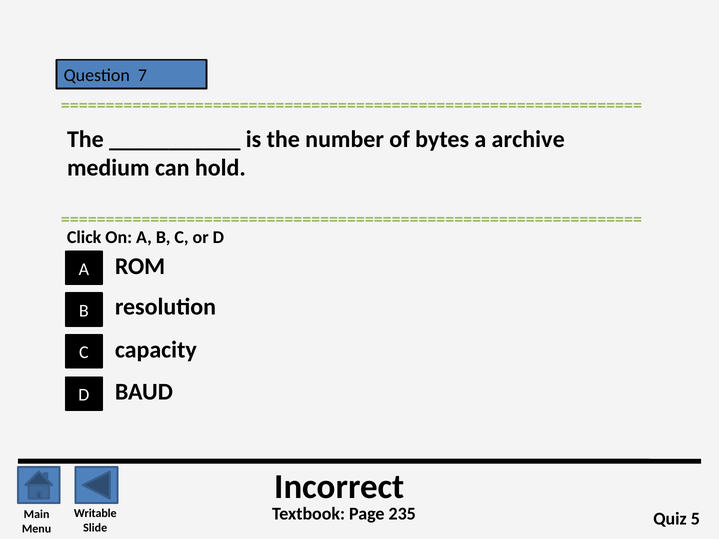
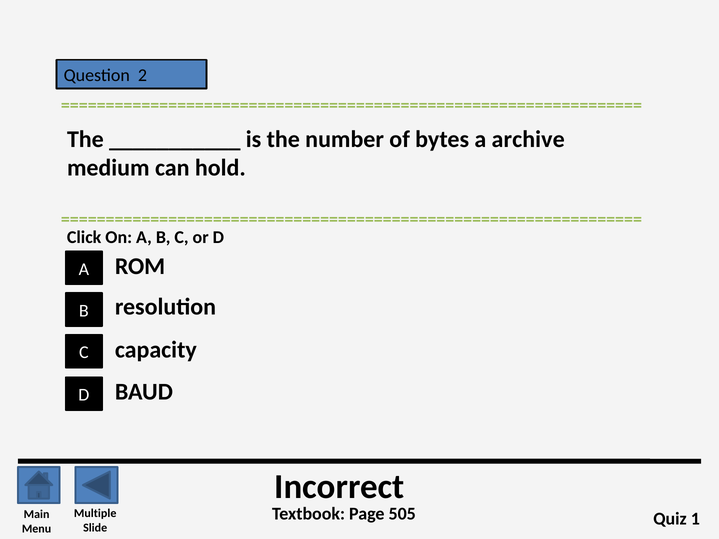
7: 7 -> 2
235: 235 -> 505
Writable: Writable -> Multiple
5: 5 -> 1
